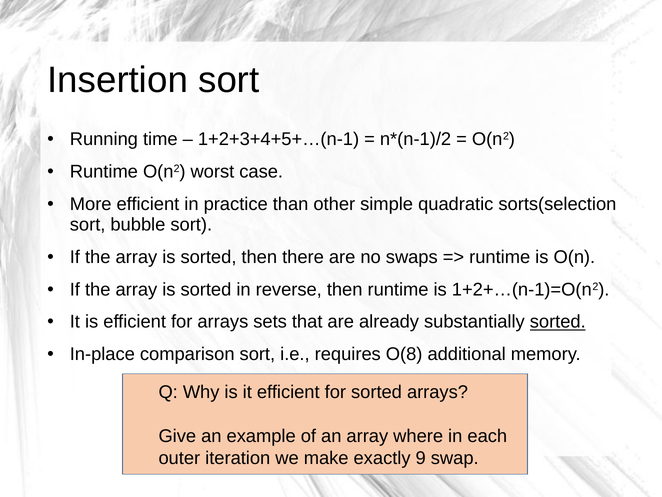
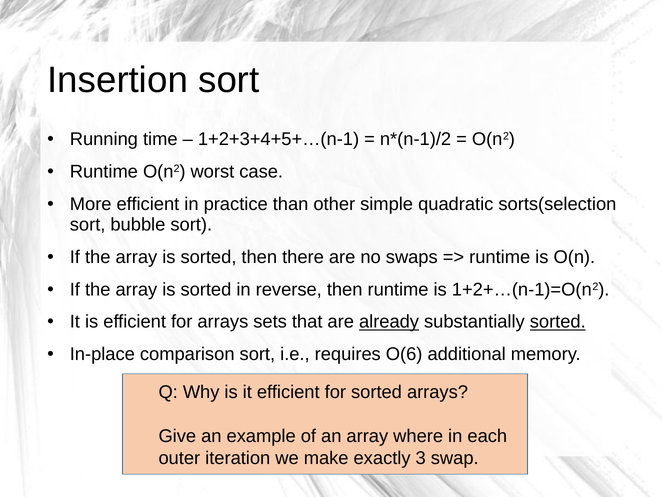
already underline: none -> present
O(8: O(8 -> O(6
9: 9 -> 3
